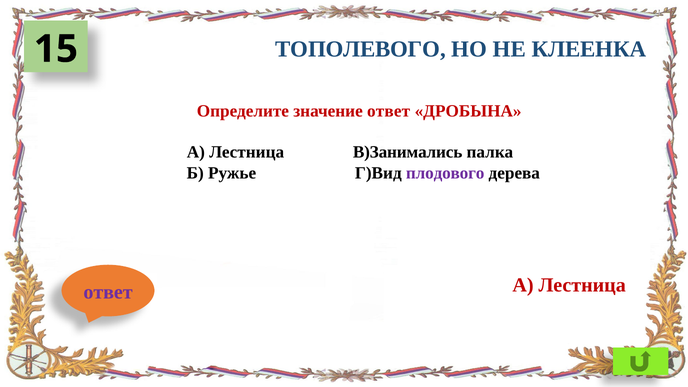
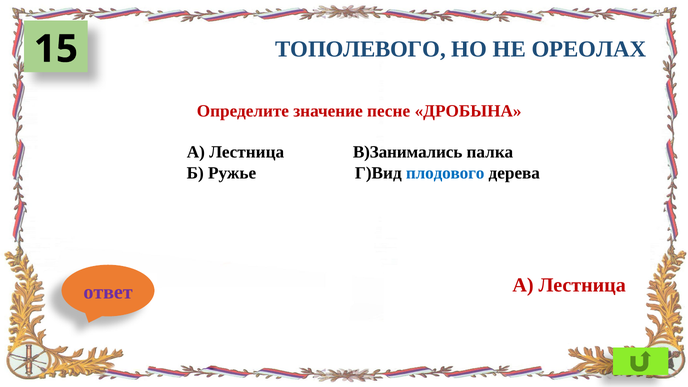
КЛЕЕНКА: КЛЕЕНКА -> ОРЕОЛАХ
значение ответ: ответ -> песне
плодового colour: purple -> blue
